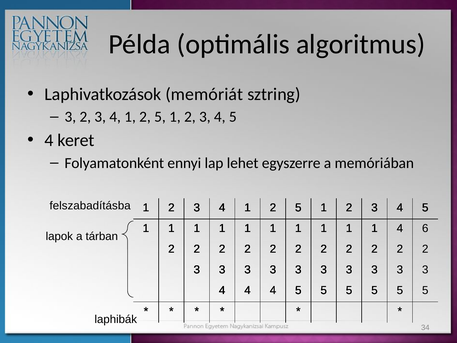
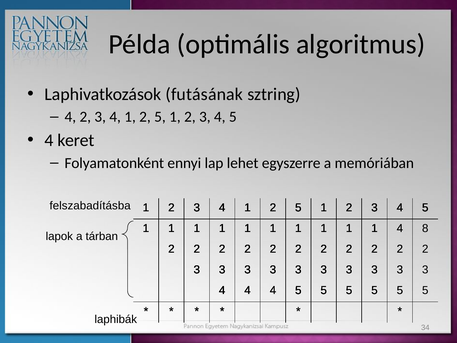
memóriát: memóriát -> futásának
3 at (70, 117): 3 -> 4
6: 6 -> 8
